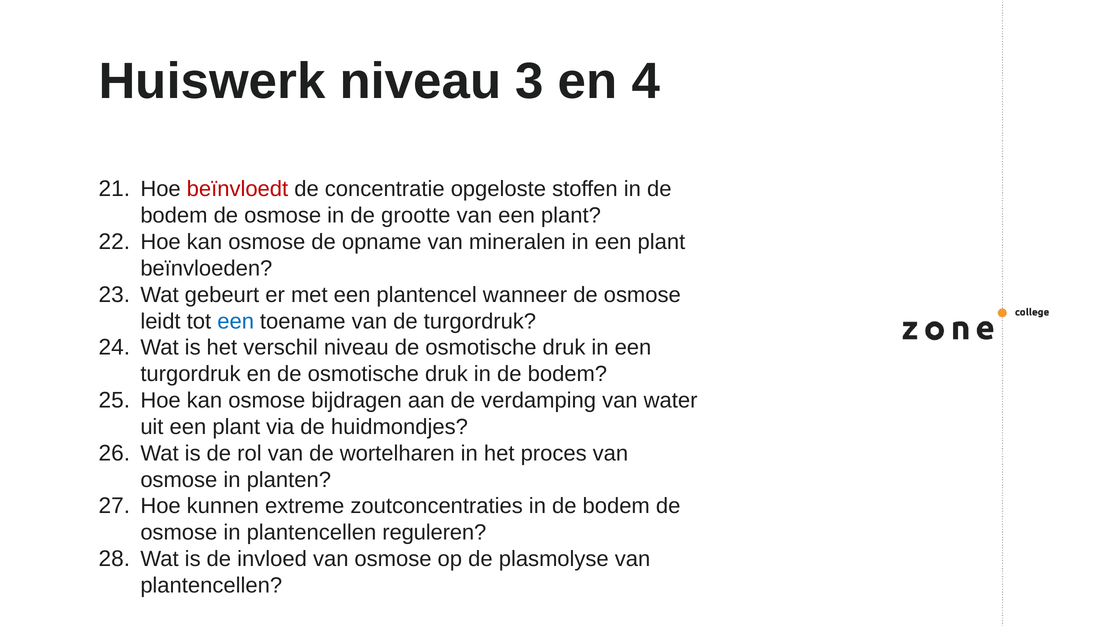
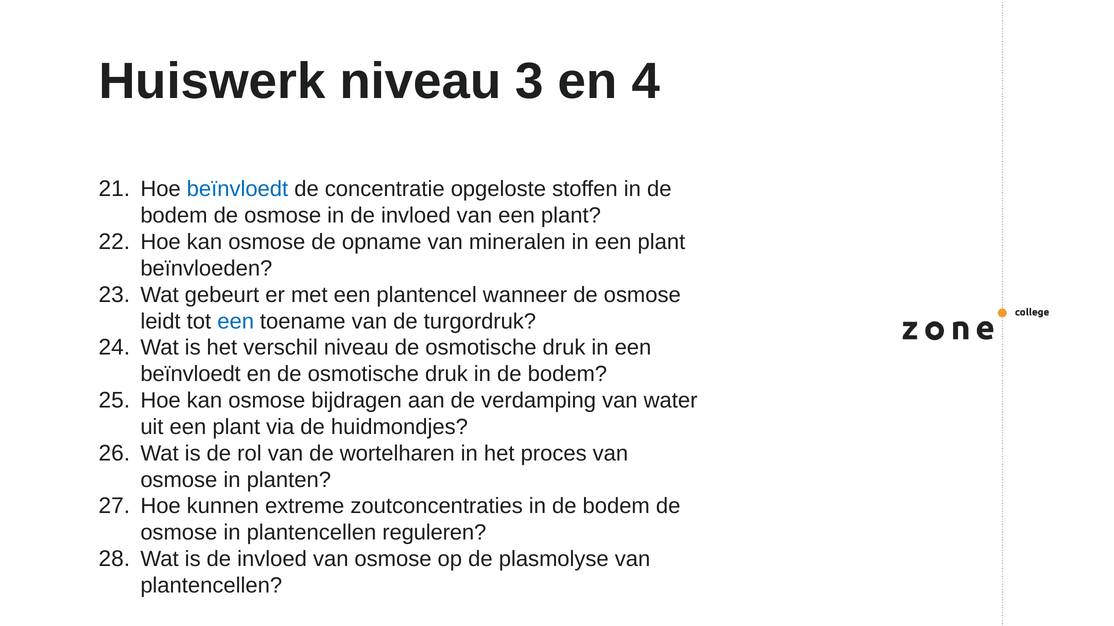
beïnvloedt at (237, 189) colour: red -> blue
in de grootte: grootte -> invloed
turgordruk at (190, 374): turgordruk -> beïnvloedt
